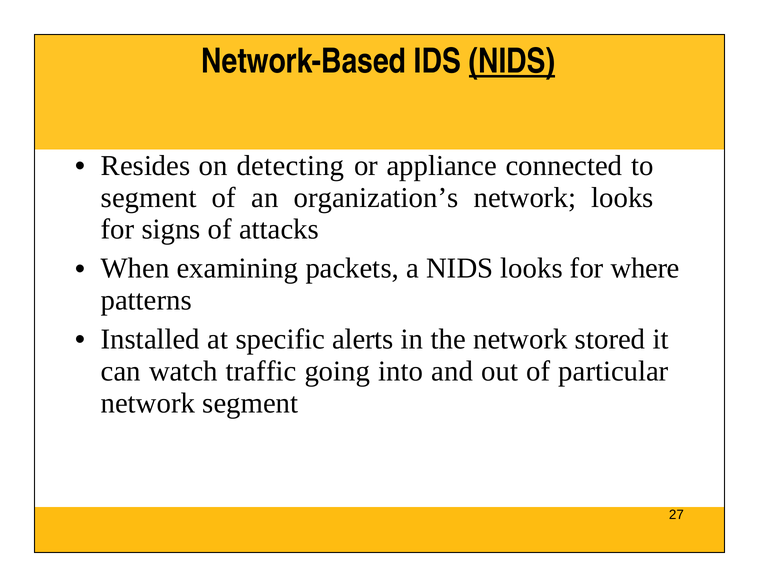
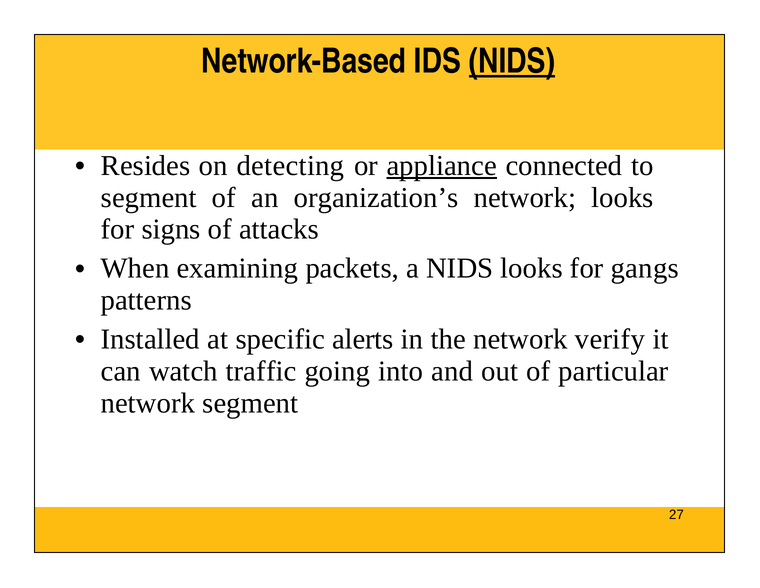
appliance underline: none -> present
where: where -> gangs
stored: stored -> verify
